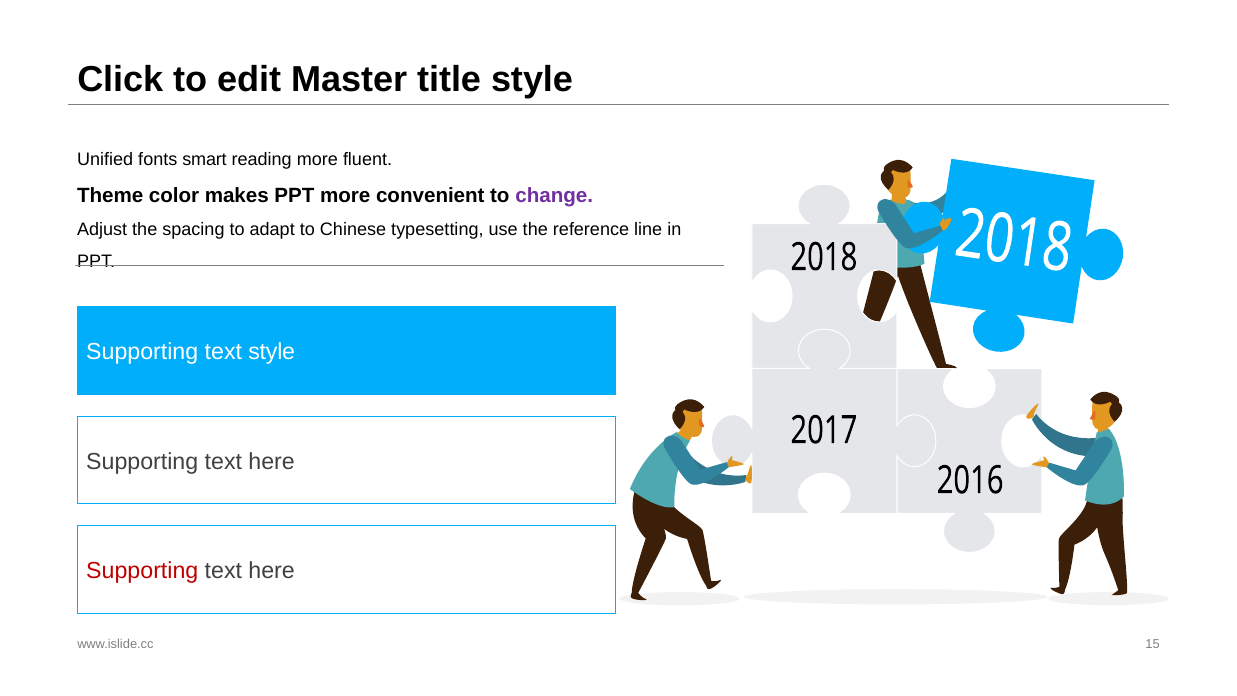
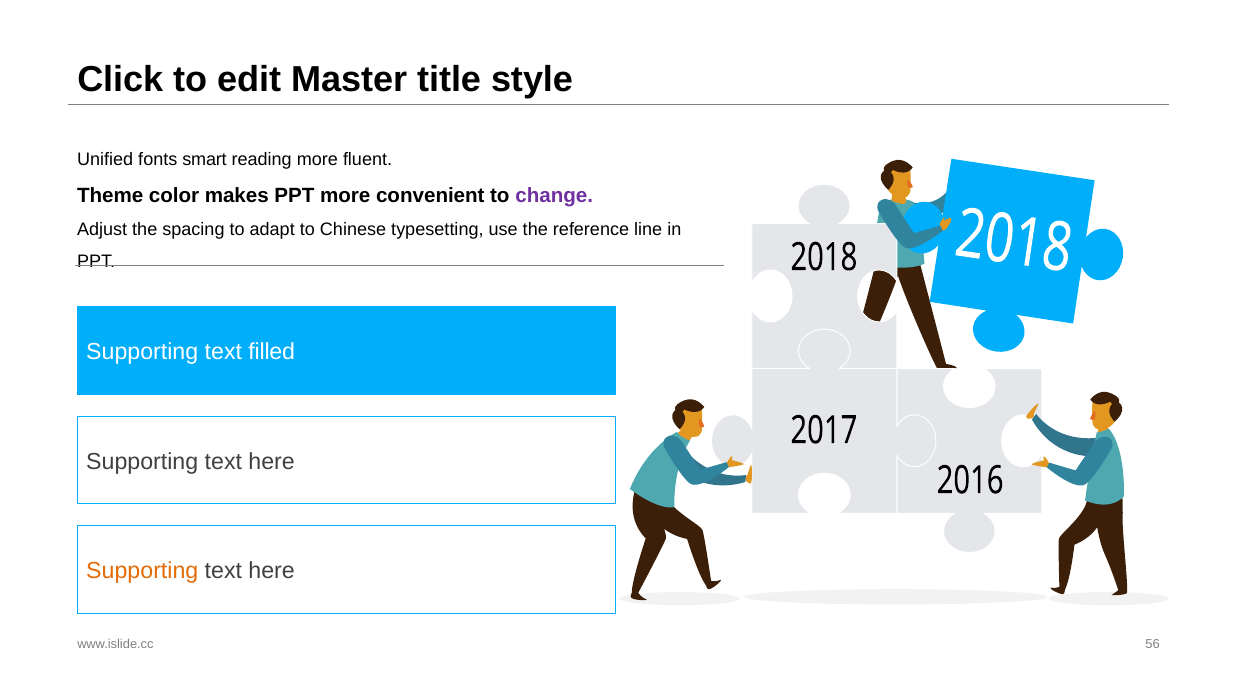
text style: style -> filled
Supporting at (142, 571) colour: red -> orange
15: 15 -> 56
